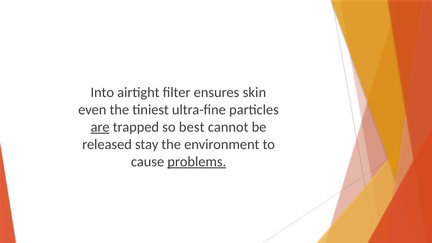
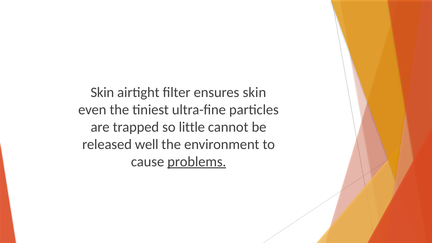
Into at (102, 92): Into -> Skin
are underline: present -> none
best: best -> little
stay: stay -> well
